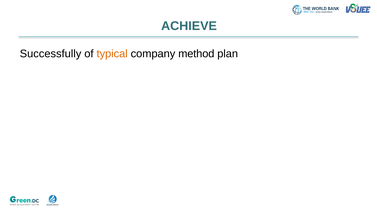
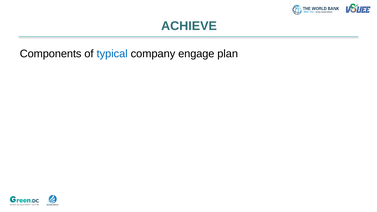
Successfully: Successfully -> Components
typical colour: orange -> blue
method: method -> engage
